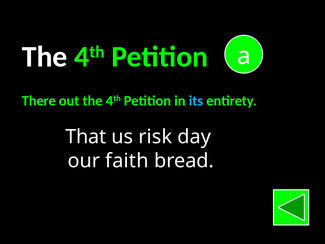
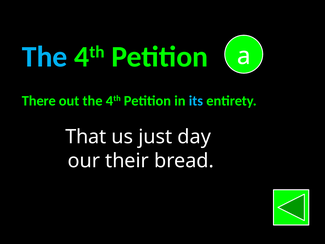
The at (45, 57) colour: white -> light blue
risk: risk -> just
faith: faith -> their
